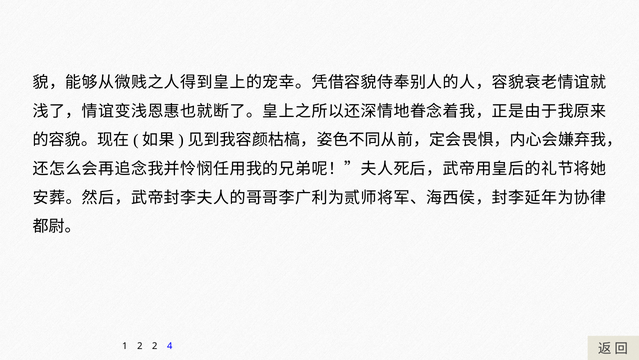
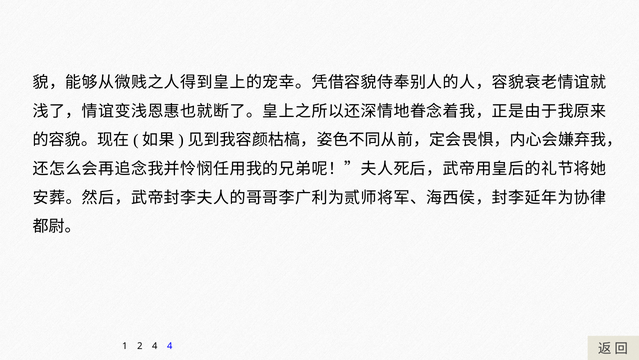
2 2: 2 -> 4
